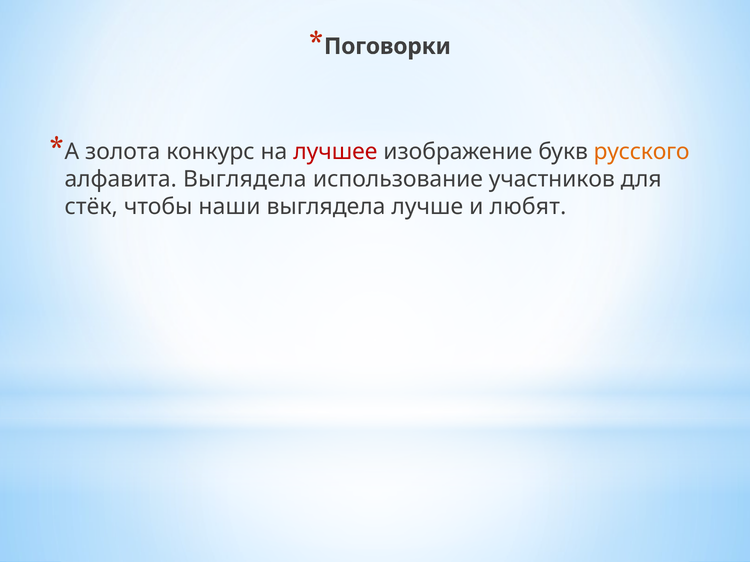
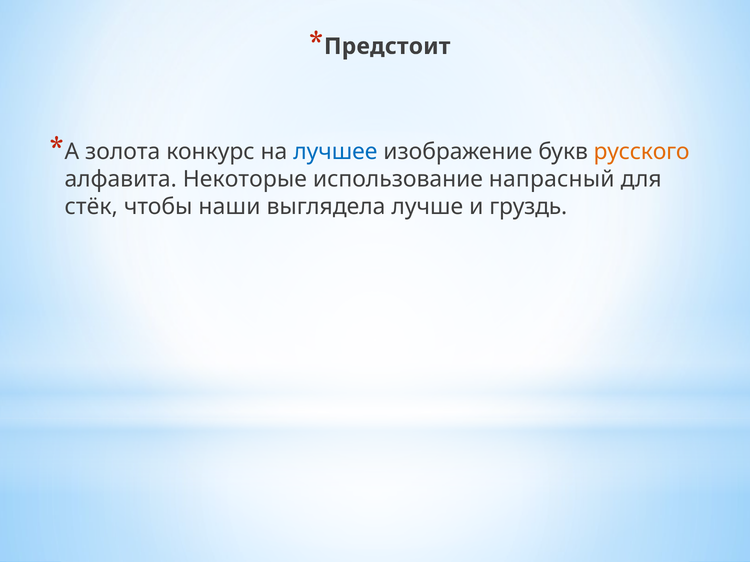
Поговорки: Поговорки -> Предстоит
лучшее colour: red -> blue
алфавита Выглядела: Выглядела -> Некоторые
участников: участников -> напрасный
любят: любят -> груздь
